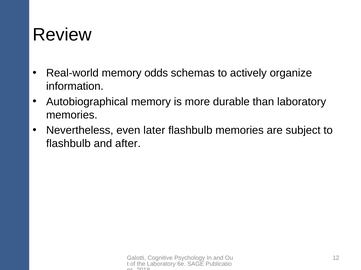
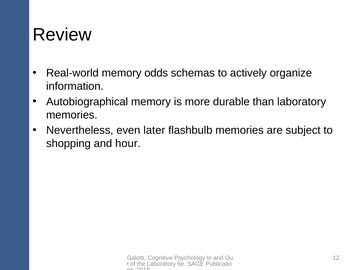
flashbulb at (68, 144): flashbulb -> shopping
after: after -> hour
